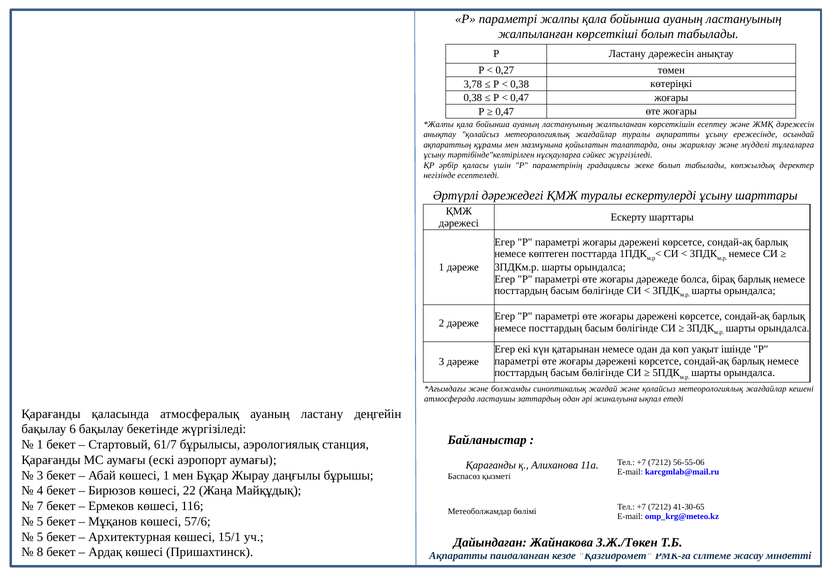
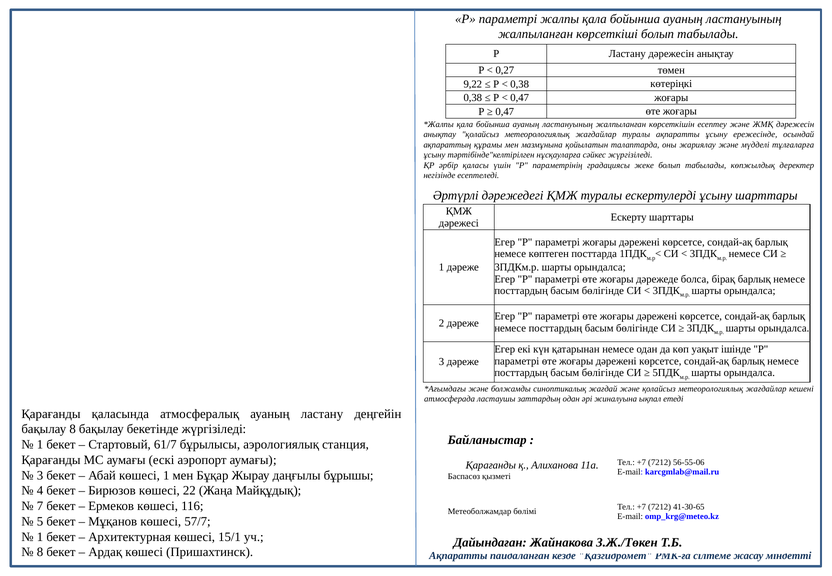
3,78: 3,78 -> 9,22
бақылау 6: 6 -> 8
57/6: 57/6 -> 57/7
5 at (40, 537): 5 -> 1
